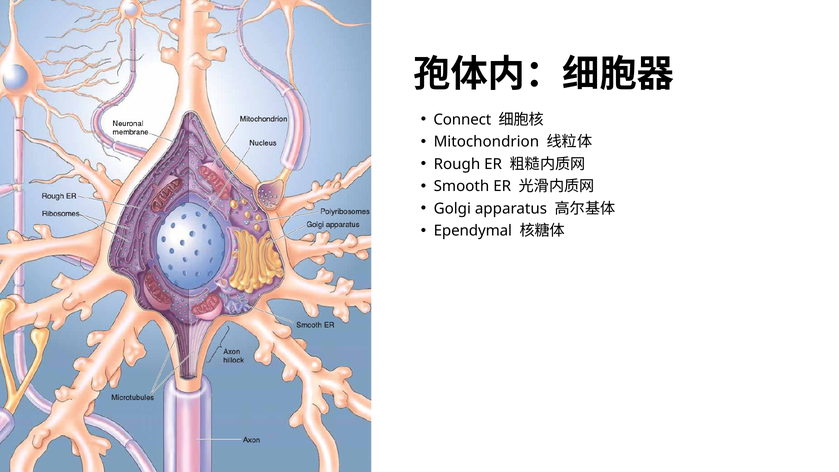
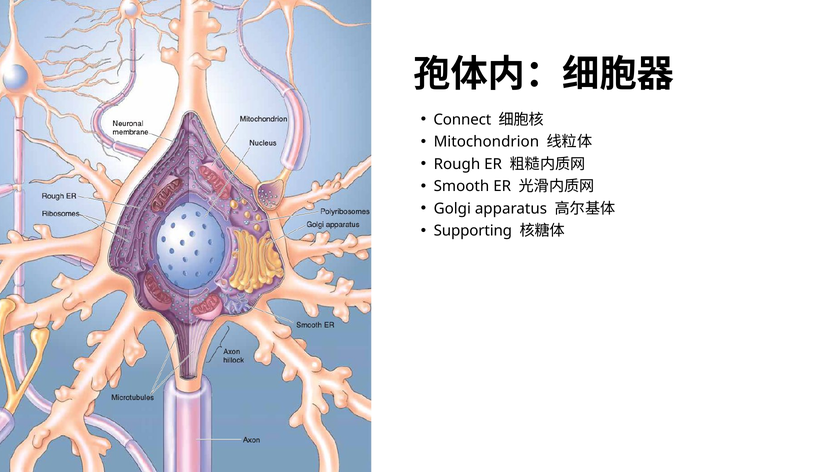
Ependymal: Ependymal -> Supporting
